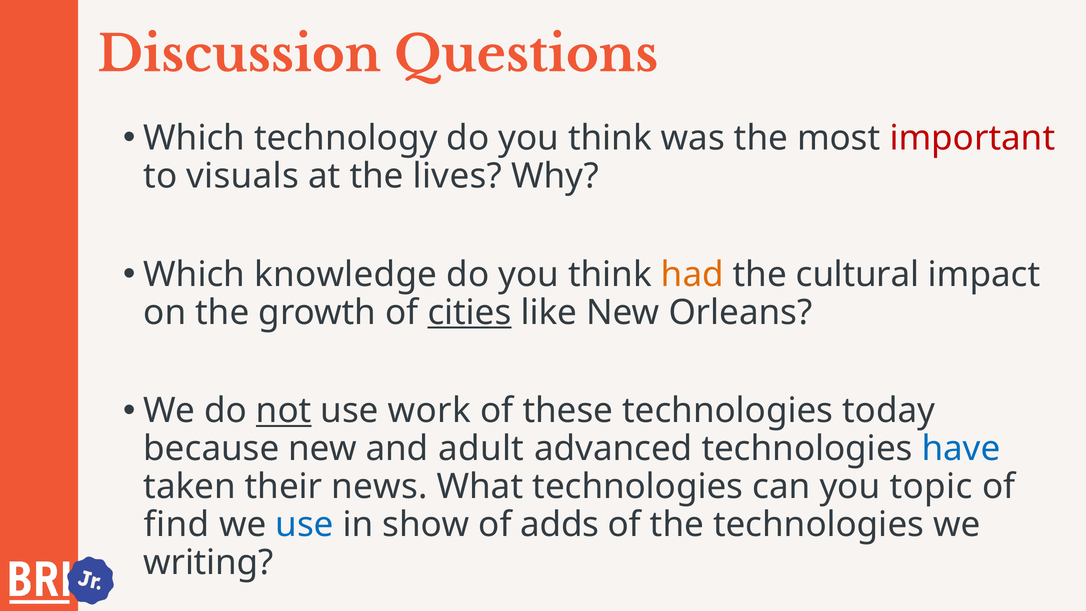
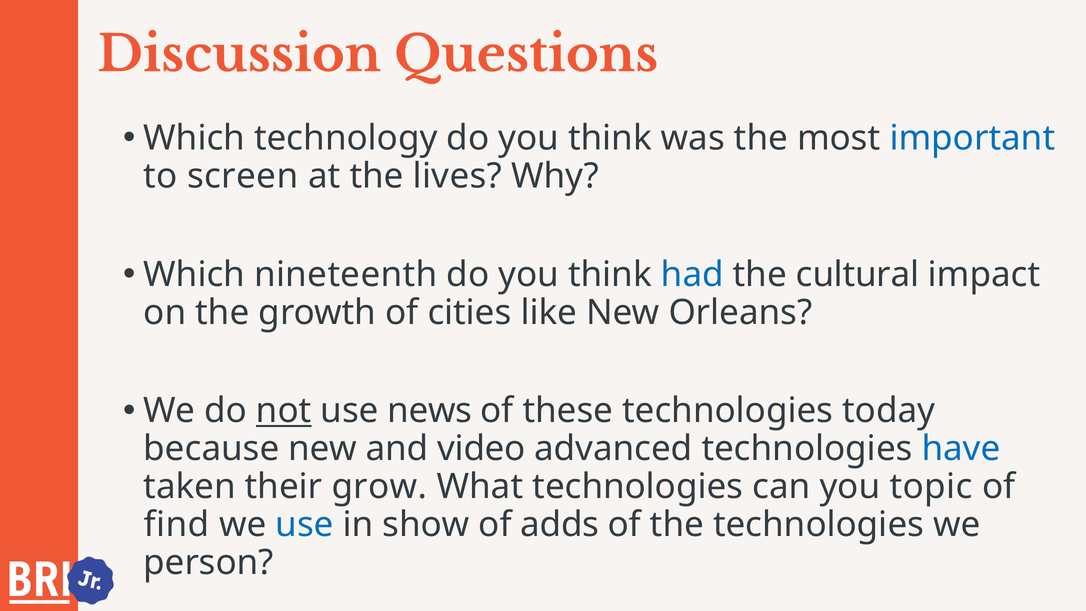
important colour: red -> blue
visuals: visuals -> screen
knowledge: knowledge -> nineteenth
had colour: orange -> blue
cities underline: present -> none
work: work -> news
adult: adult -> video
news: news -> grow
writing: writing -> person
